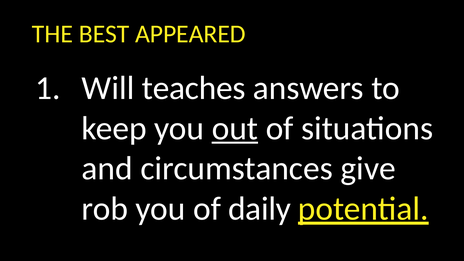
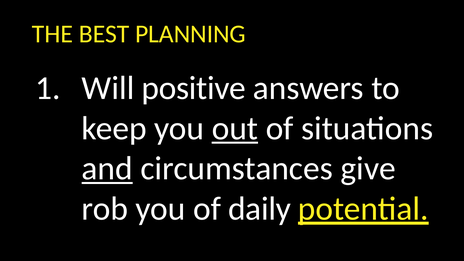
APPEARED: APPEARED -> PLANNING
teaches: teaches -> positive
and underline: none -> present
